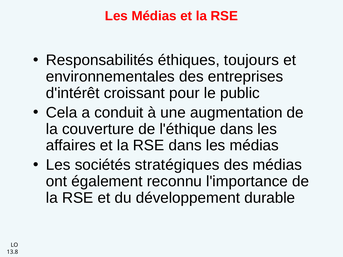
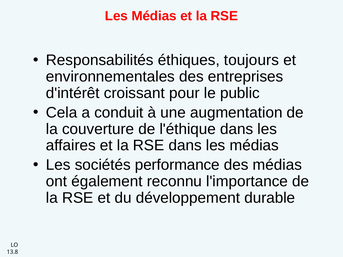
stratégiques: stratégiques -> performance
